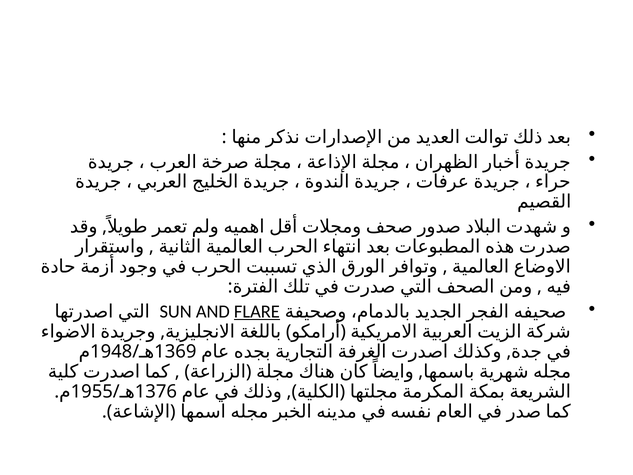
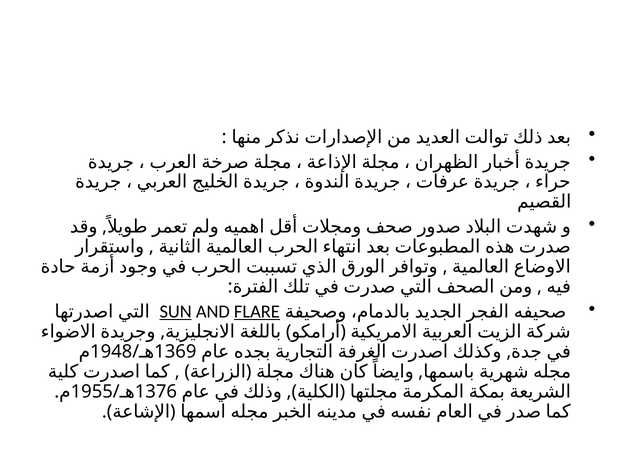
SUN underline: none -> present
